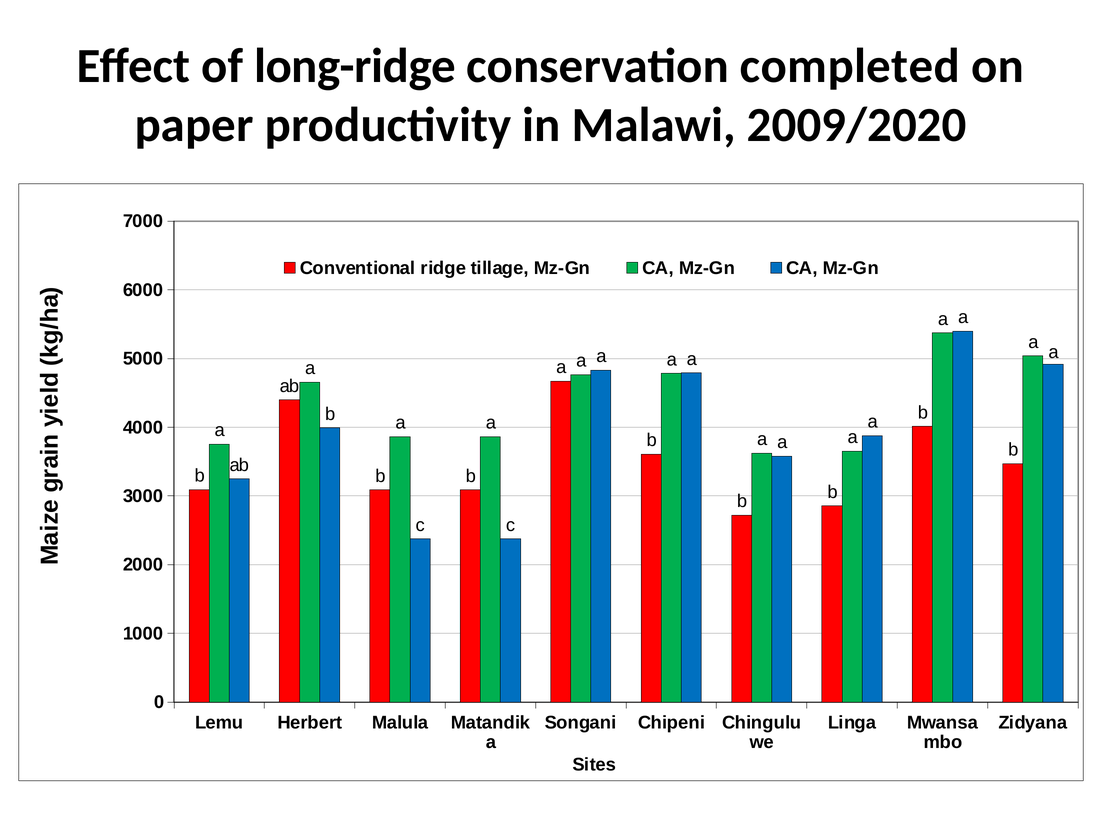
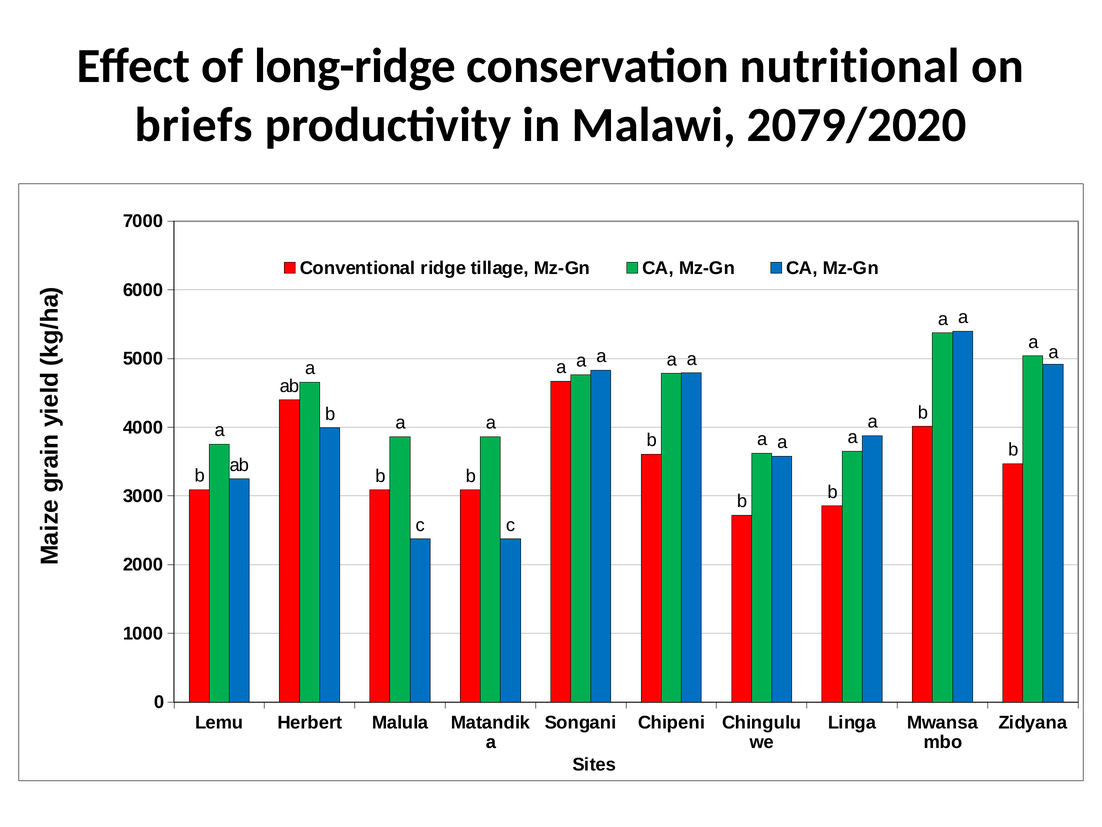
completed: completed -> nutritional
paper: paper -> briefs
2009/2020: 2009/2020 -> 2079/2020
